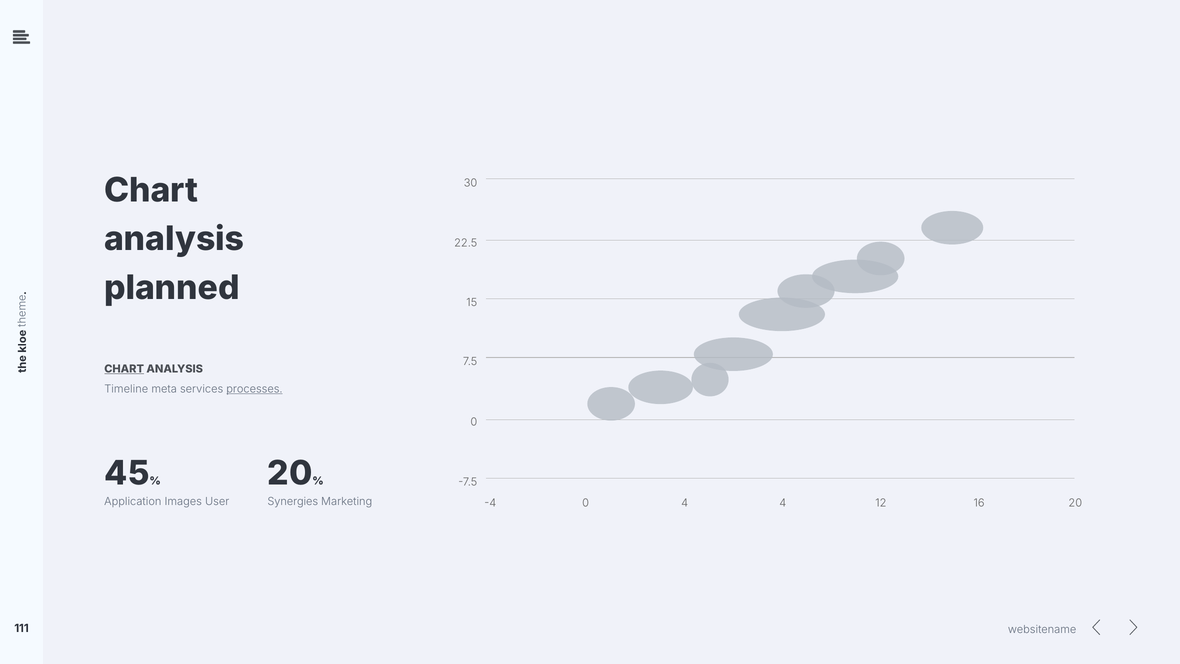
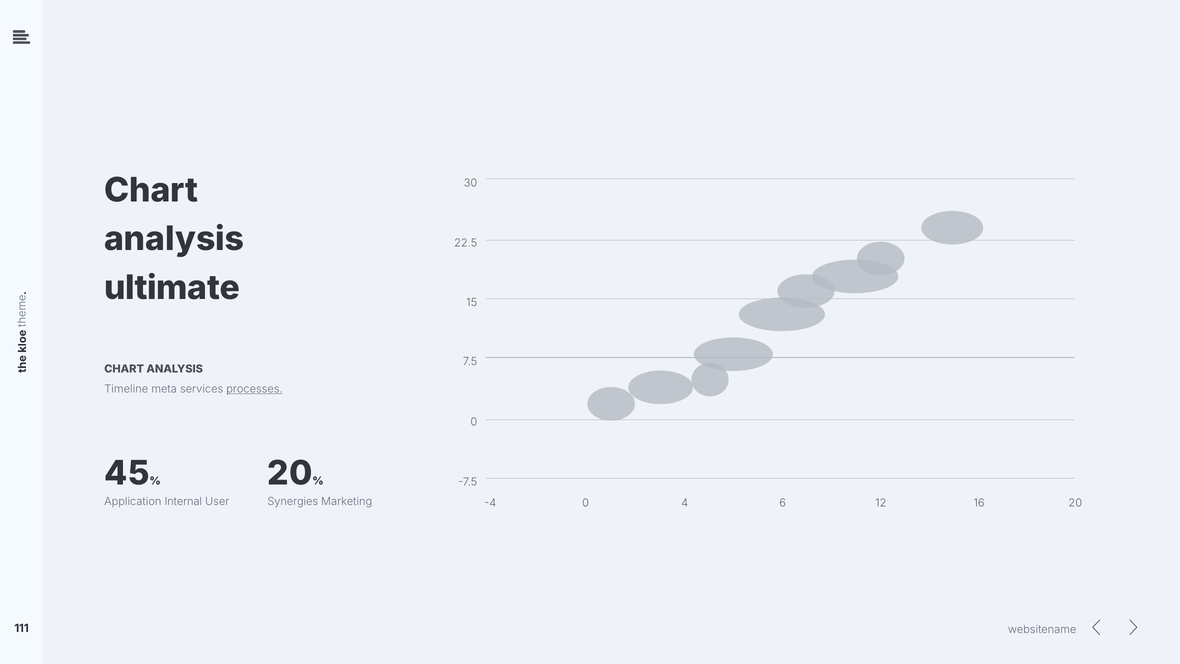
planned: planned -> ultimate
CHART at (124, 369) underline: present -> none
Images: Images -> Internal
4 4: 4 -> 6
